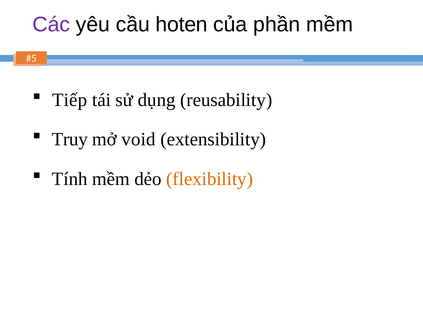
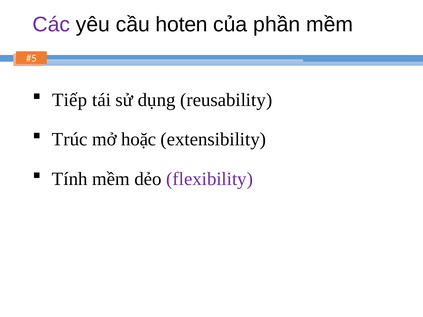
Truy: Truy -> Trúc
void: void -> hoặc
flexibility colour: orange -> purple
